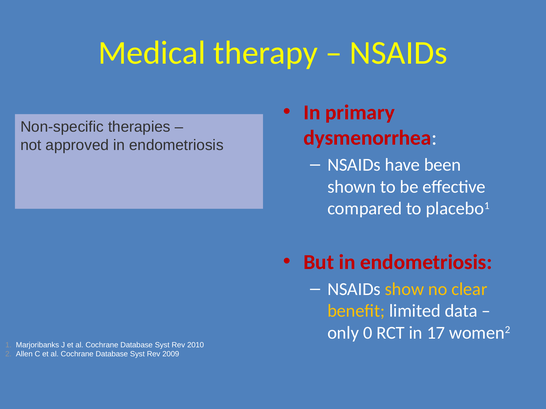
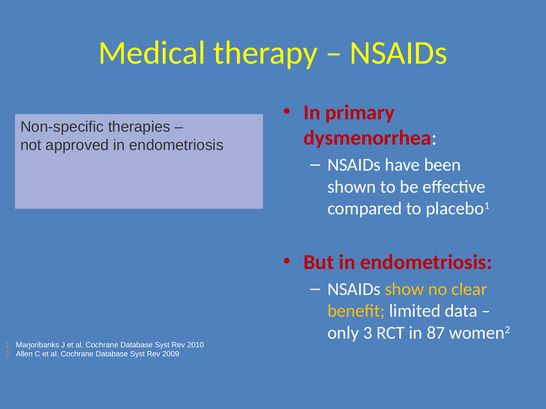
0: 0 -> 3
17: 17 -> 87
